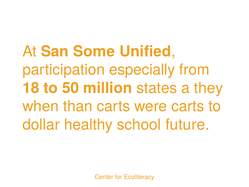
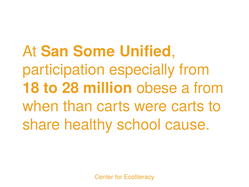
50: 50 -> 28
states: states -> obese
a they: they -> from
dollar: dollar -> share
future: future -> cause
